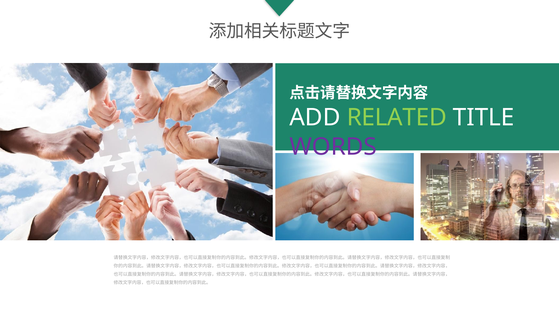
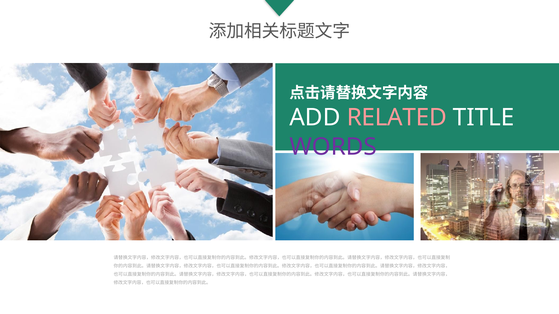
RELATED colour: light green -> pink
